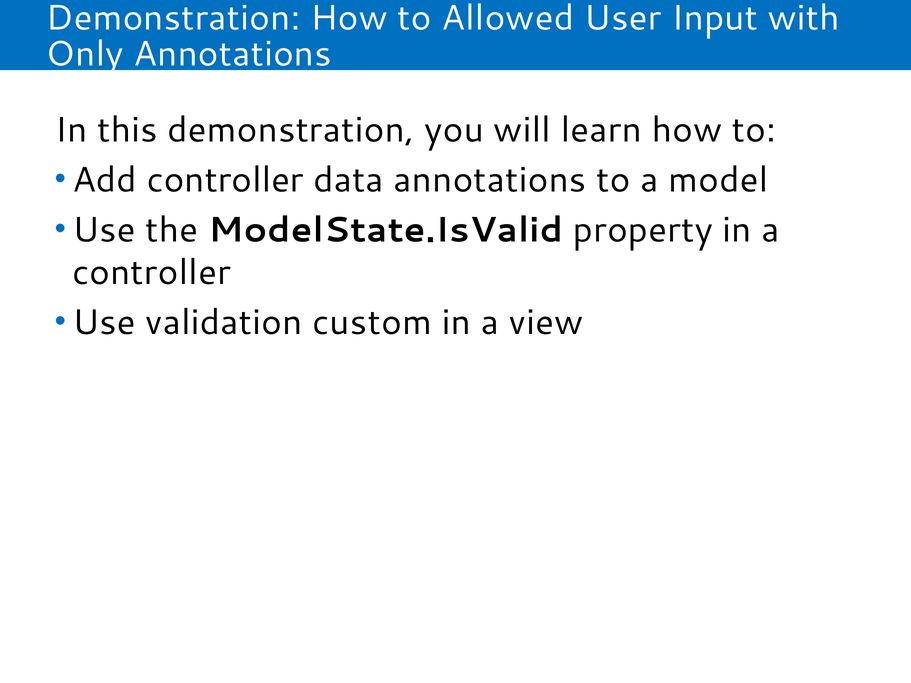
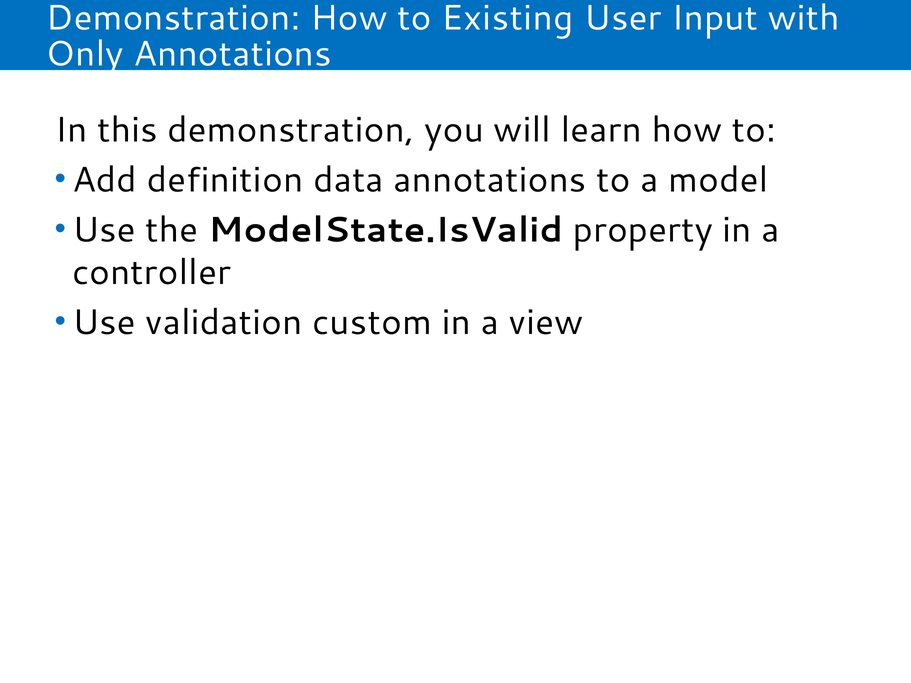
Allowed: Allowed -> Existing
Add controller: controller -> definition
